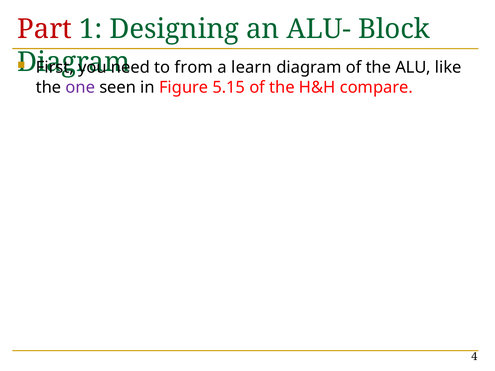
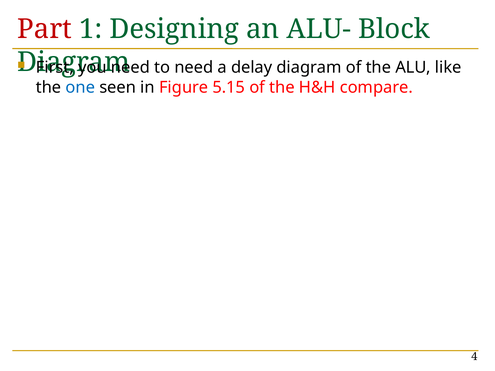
to from: from -> need
learn: learn -> delay
one colour: purple -> blue
